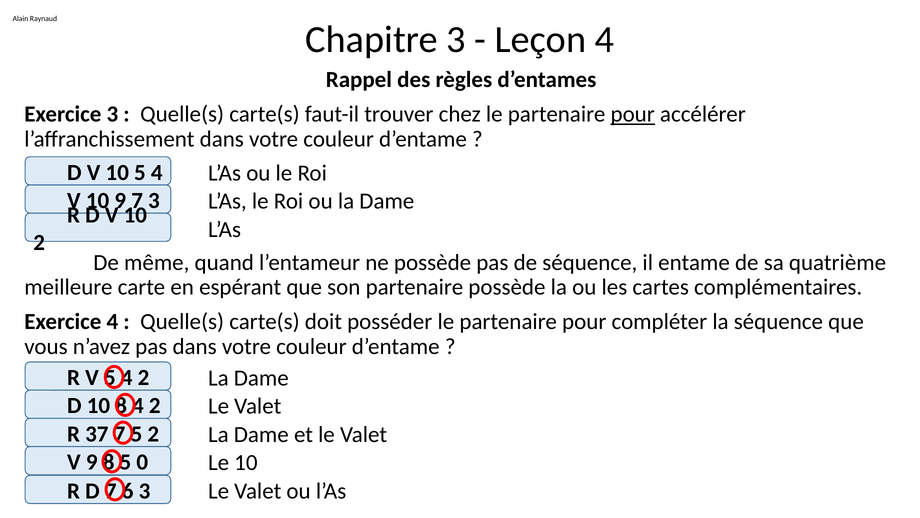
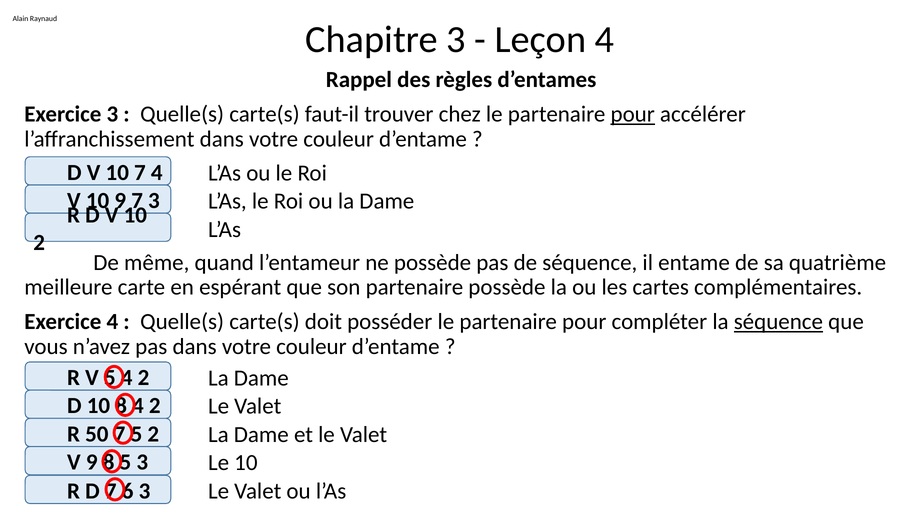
10 5: 5 -> 7
séquence at (778, 321) underline: none -> present
37: 37 -> 50
0 at (142, 462): 0 -> 3
